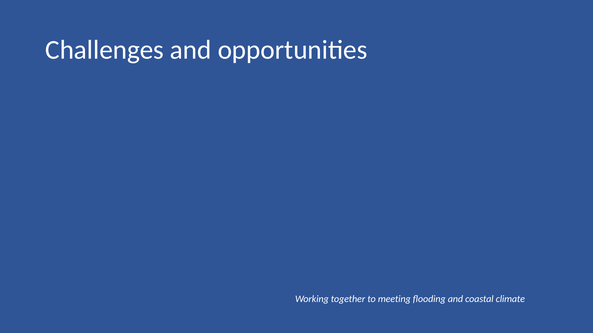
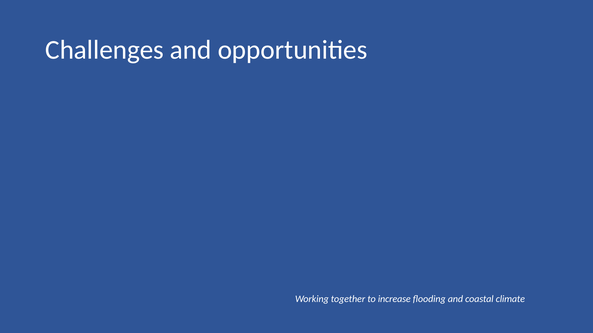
meeting: meeting -> increase
